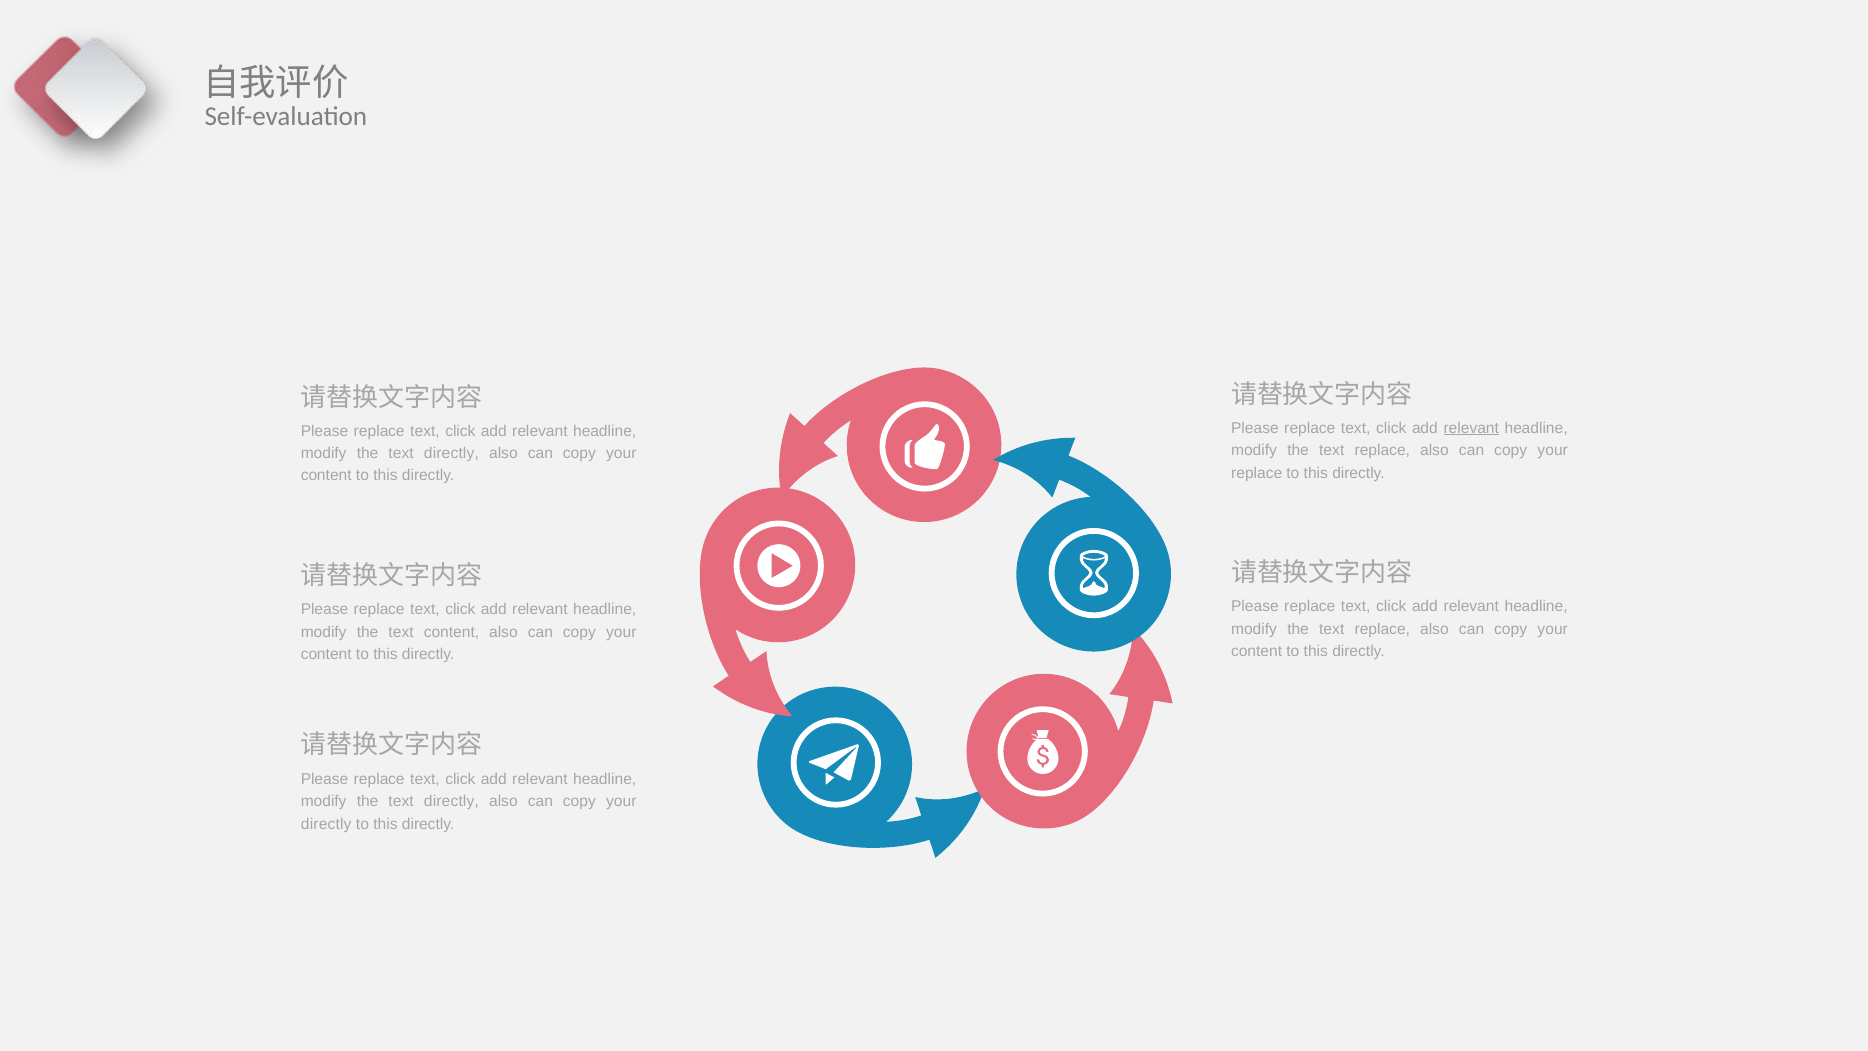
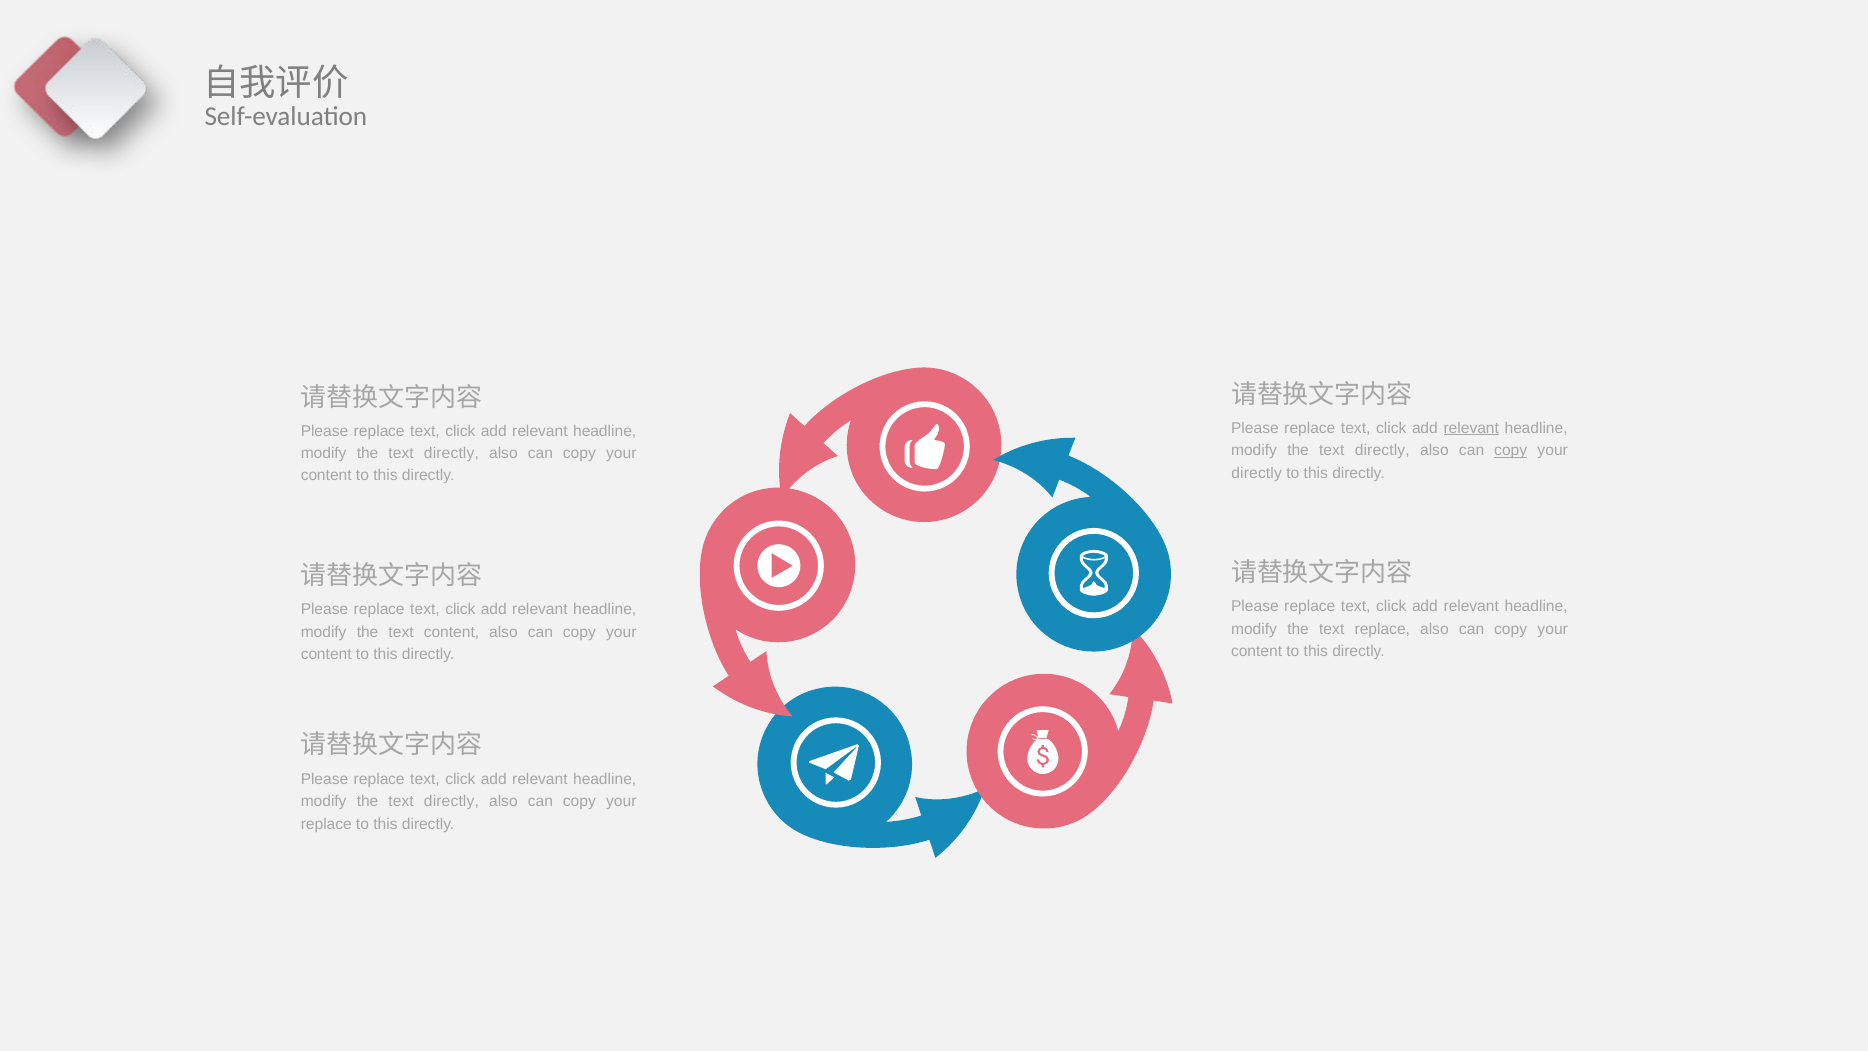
replace at (1382, 451): replace -> directly
copy at (1511, 451) underline: none -> present
replace at (1257, 473): replace -> directly
directly at (326, 824): directly -> replace
